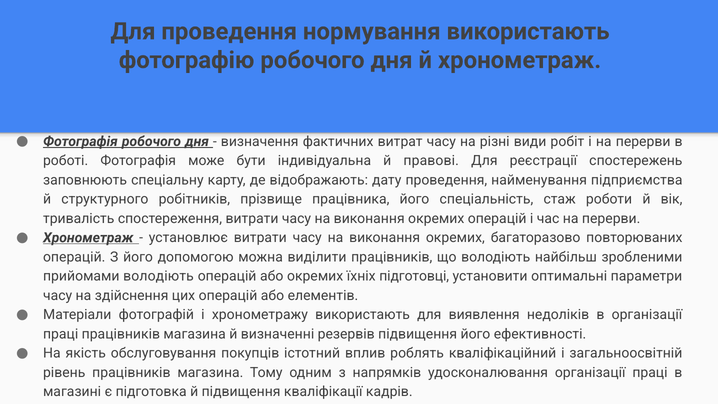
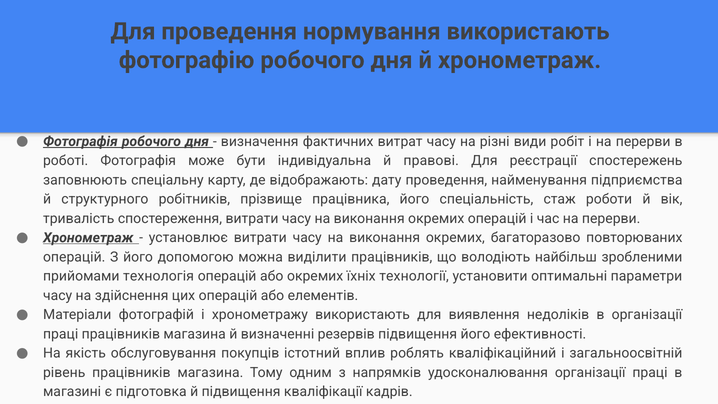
прийомами володіють: володіють -> технологія
підготовці: підготовці -> технології
